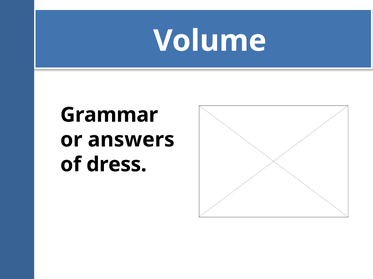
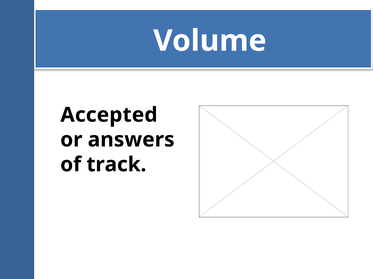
Grammar: Grammar -> Accepted
dress: dress -> track
